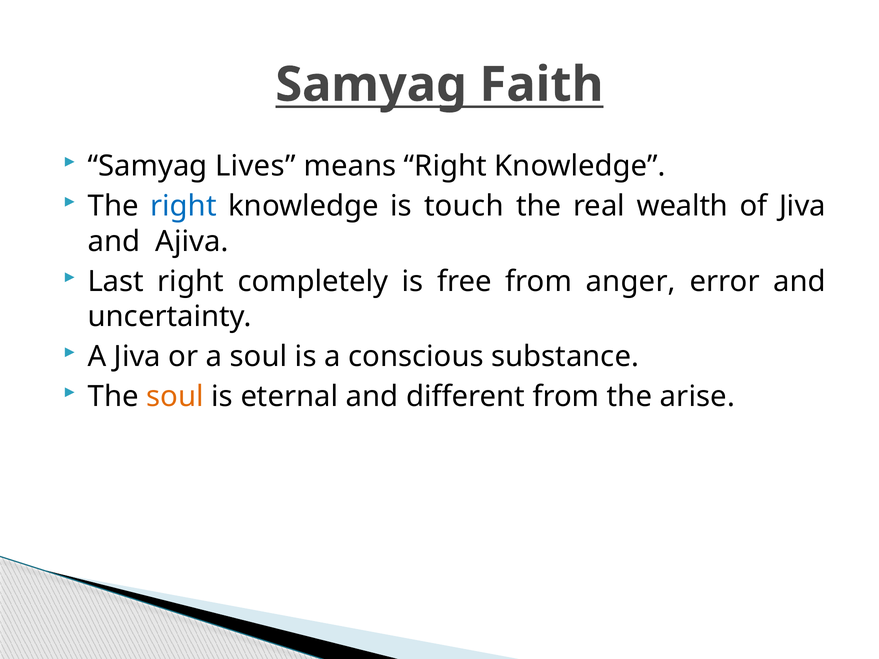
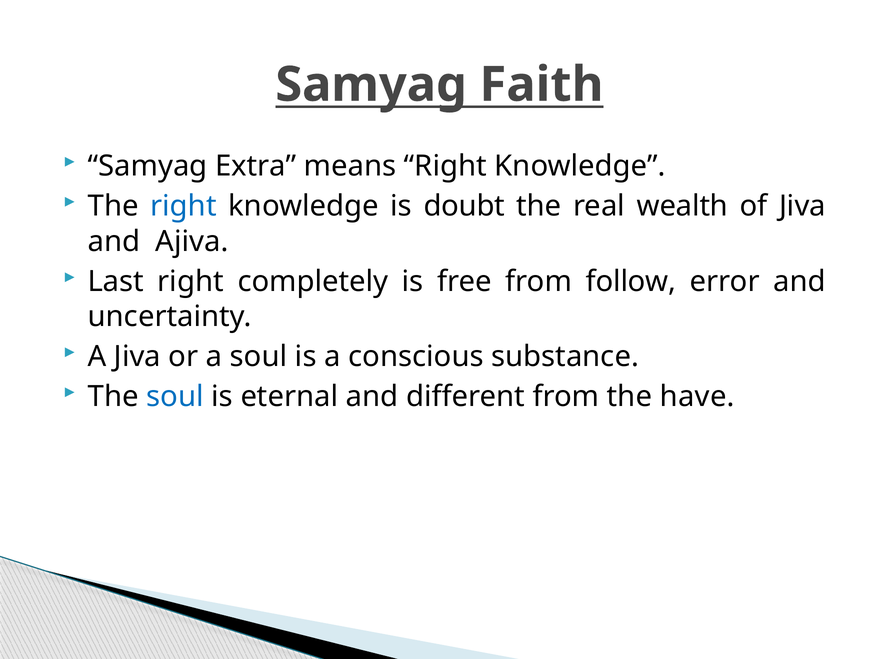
Lives: Lives -> Extra
touch: touch -> doubt
anger: anger -> follow
soul at (175, 397) colour: orange -> blue
arise: arise -> have
